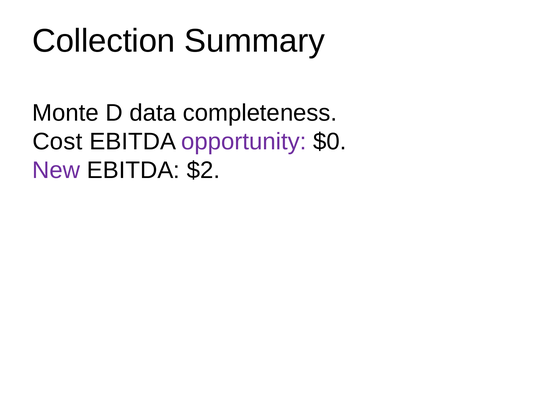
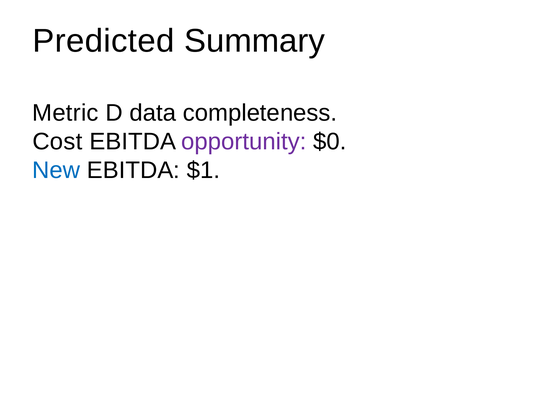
Collection: Collection -> Predicted
Monte: Monte -> Metric
New colour: purple -> blue
$2: $2 -> $1
